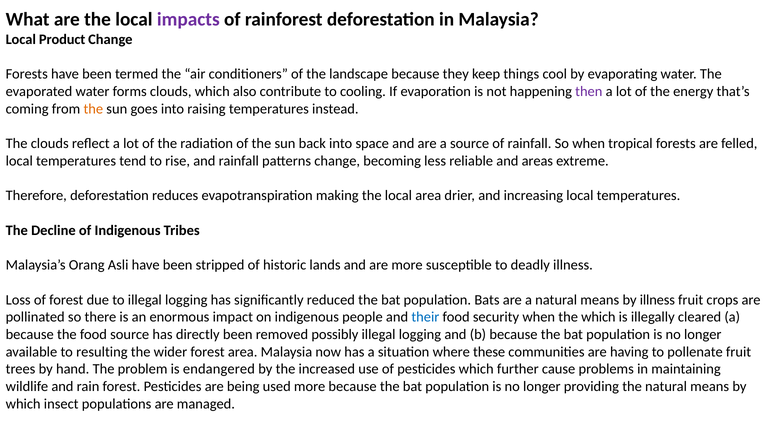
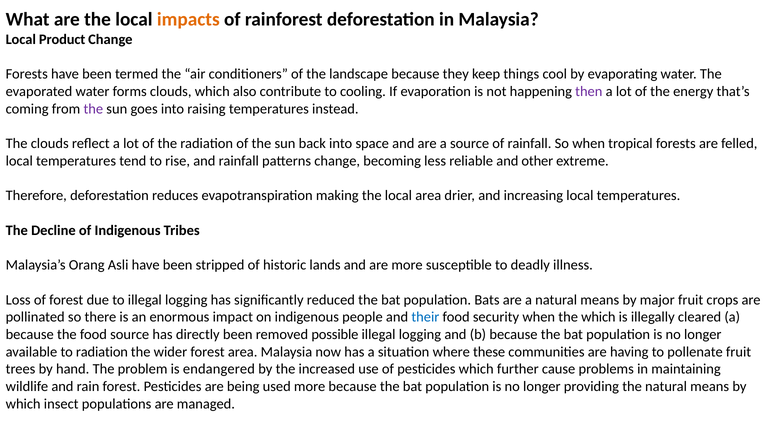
impacts colour: purple -> orange
the at (93, 109) colour: orange -> purple
areas: areas -> other
by illness: illness -> major
possibly: possibly -> possible
to resulting: resulting -> radiation
